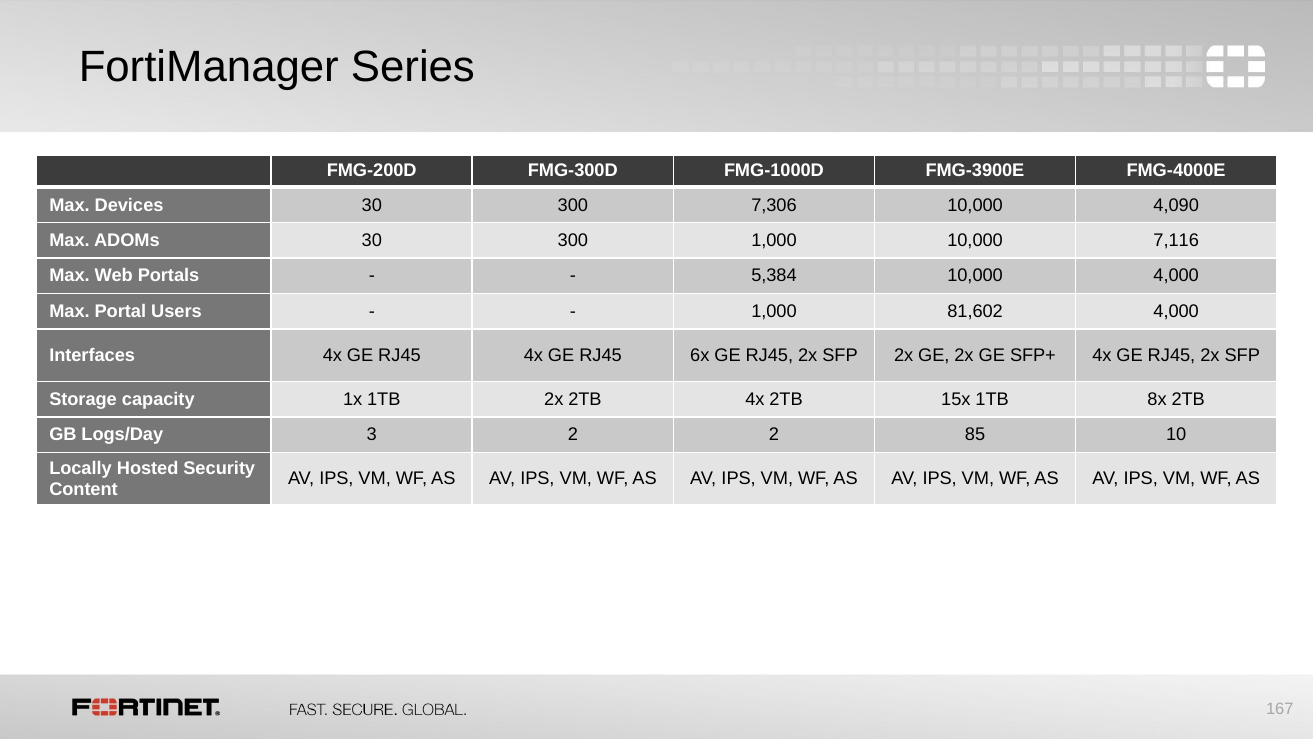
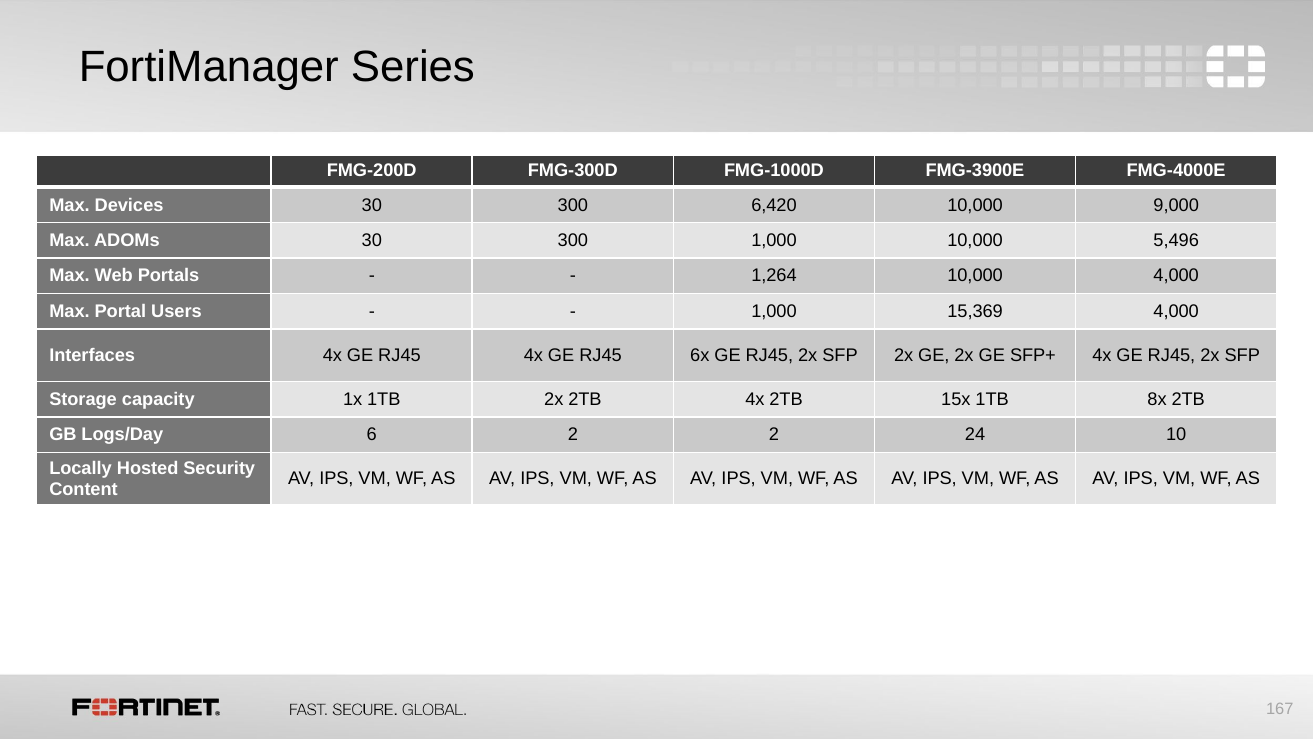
7,306: 7,306 -> 6,420
4,090: 4,090 -> 9,000
7,116: 7,116 -> 5,496
5,384: 5,384 -> 1,264
81,602: 81,602 -> 15,369
3: 3 -> 6
85: 85 -> 24
